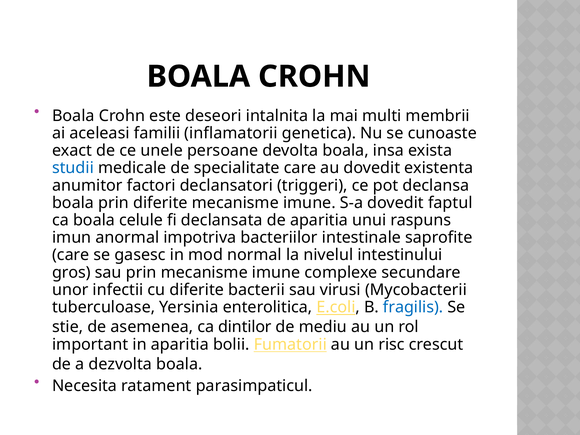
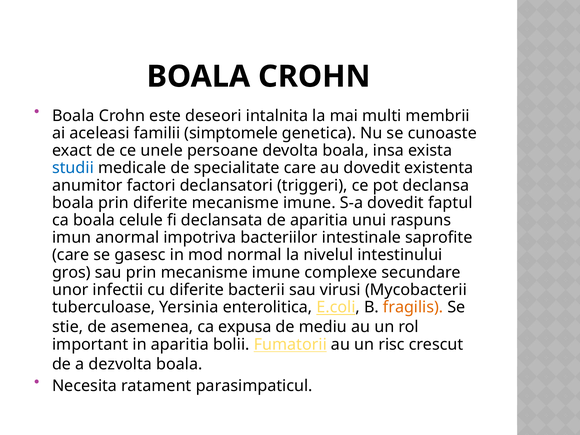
inflamatorii: inflamatorii -> simptomele
fragilis colour: blue -> orange
dintilor: dintilor -> expusa
